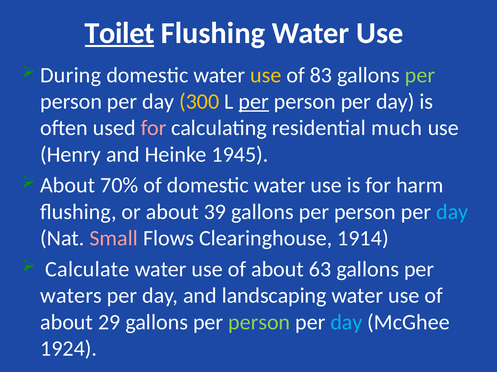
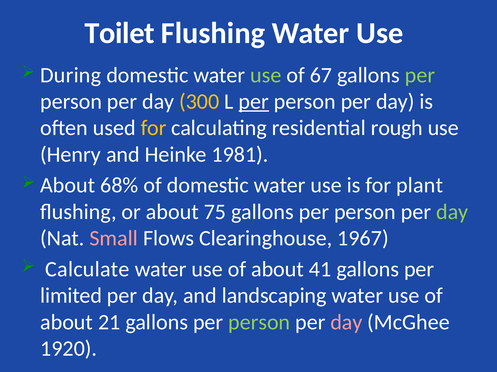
Toilet underline: present -> none
use at (266, 75) colour: yellow -> light green
83: 83 -> 67
for at (154, 128) colour: pink -> yellow
much: much -> rough
1945: 1945 -> 1981
70%: 70% -> 68%
harm: harm -> plant
39: 39 -> 75
day at (452, 212) colour: light blue -> light green
1914: 1914 -> 1967
63: 63 -> 41
waters: waters -> limited
29: 29 -> 21
day at (346, 323) colour: light blue -> pink
1924: 1924 -> 1920
